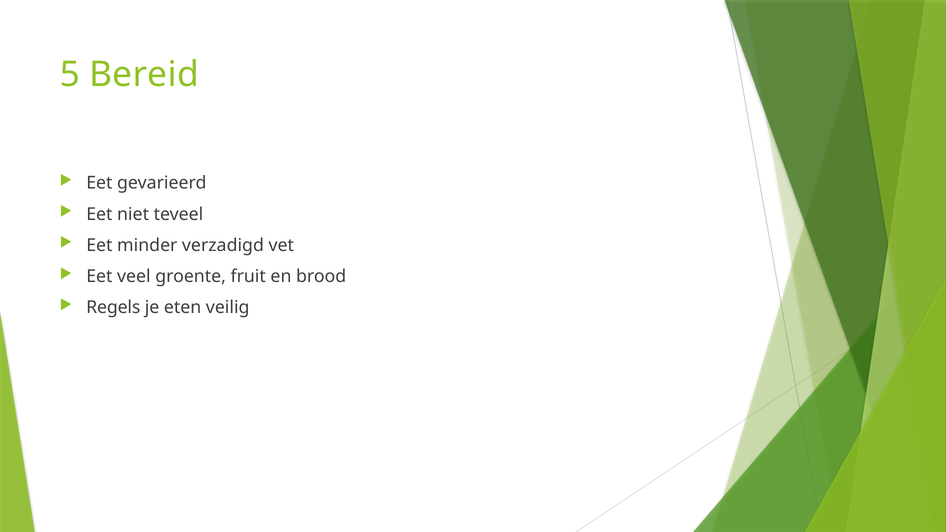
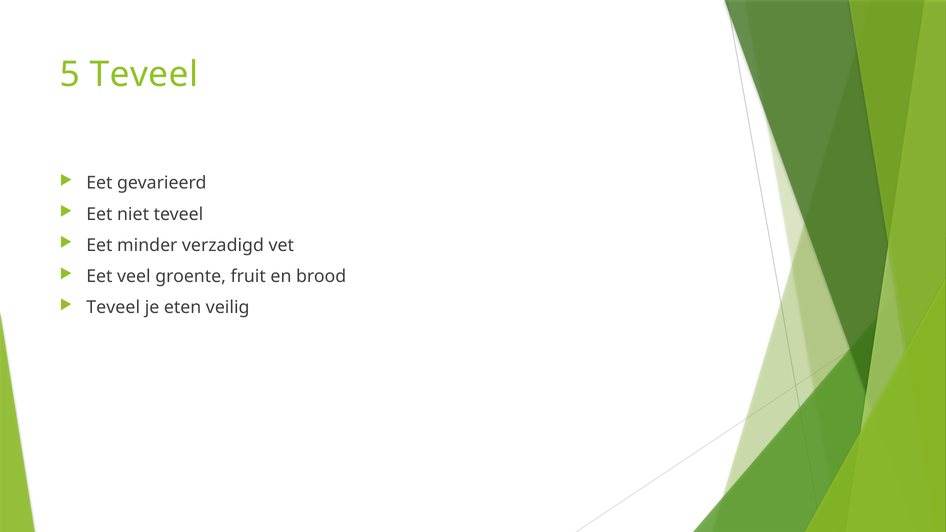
5 Bereid: Bereid -> Teveel
Regels at (113, 308): Regels -> Teveel
